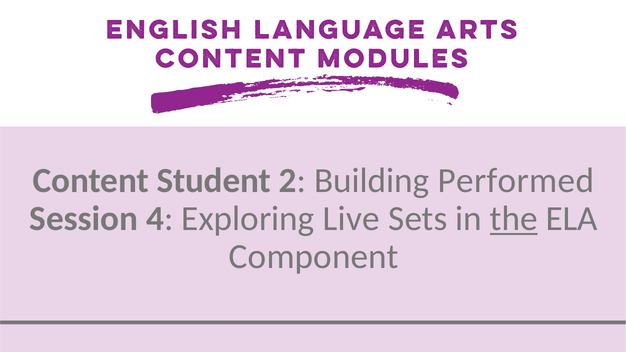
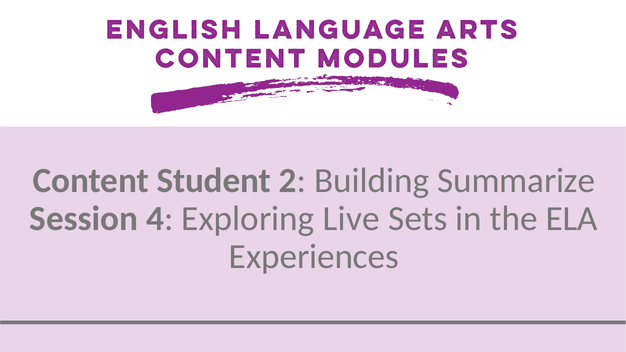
Performed: Performed -> Summarize
the underline: present -> none
Component: Component -> Experiences
